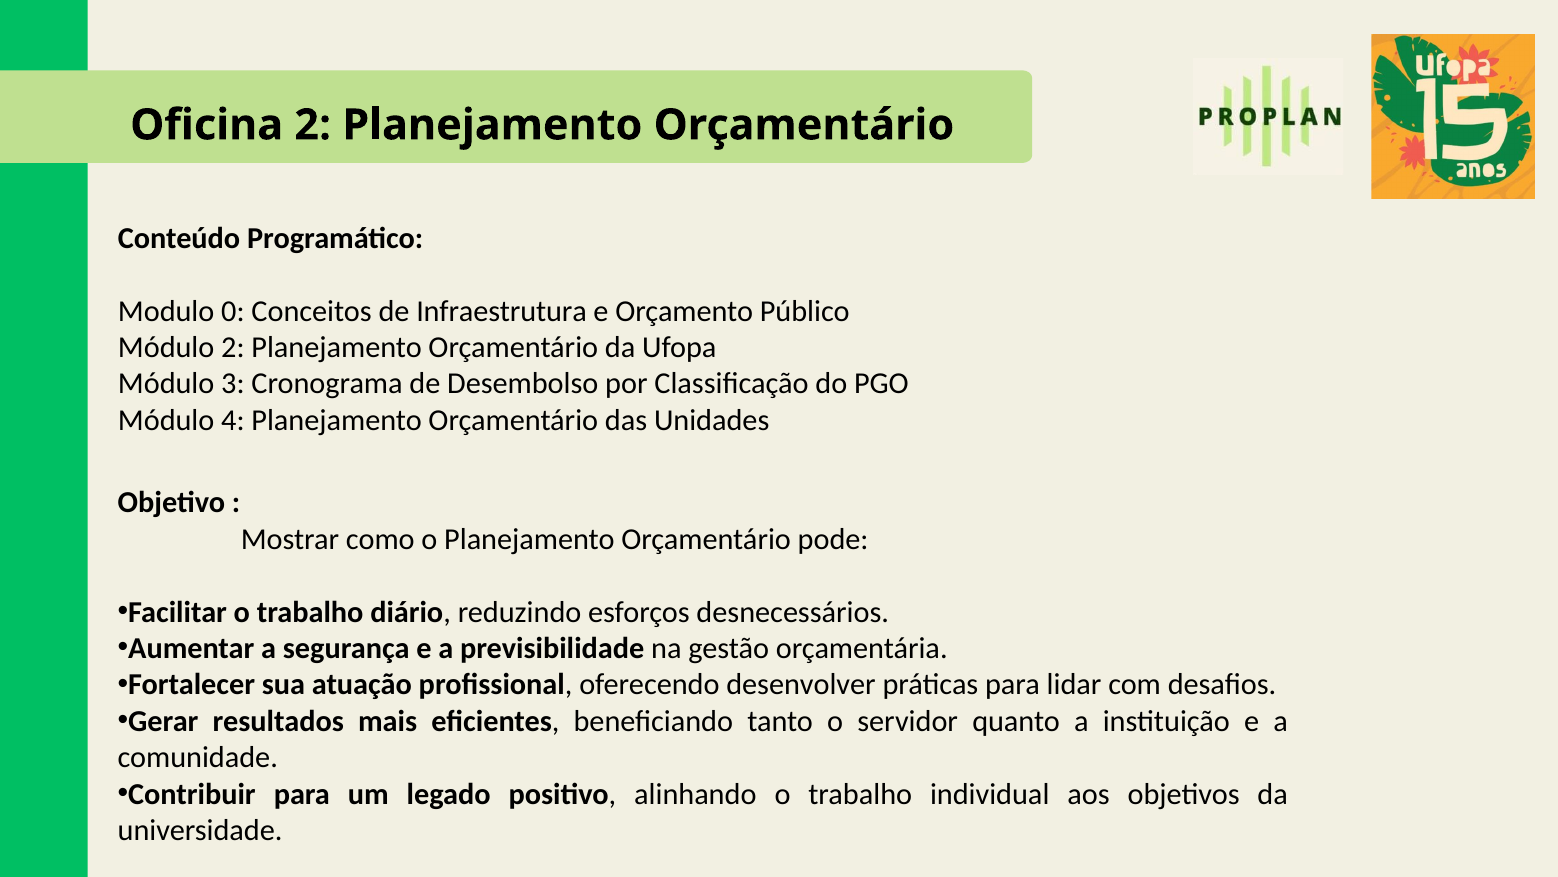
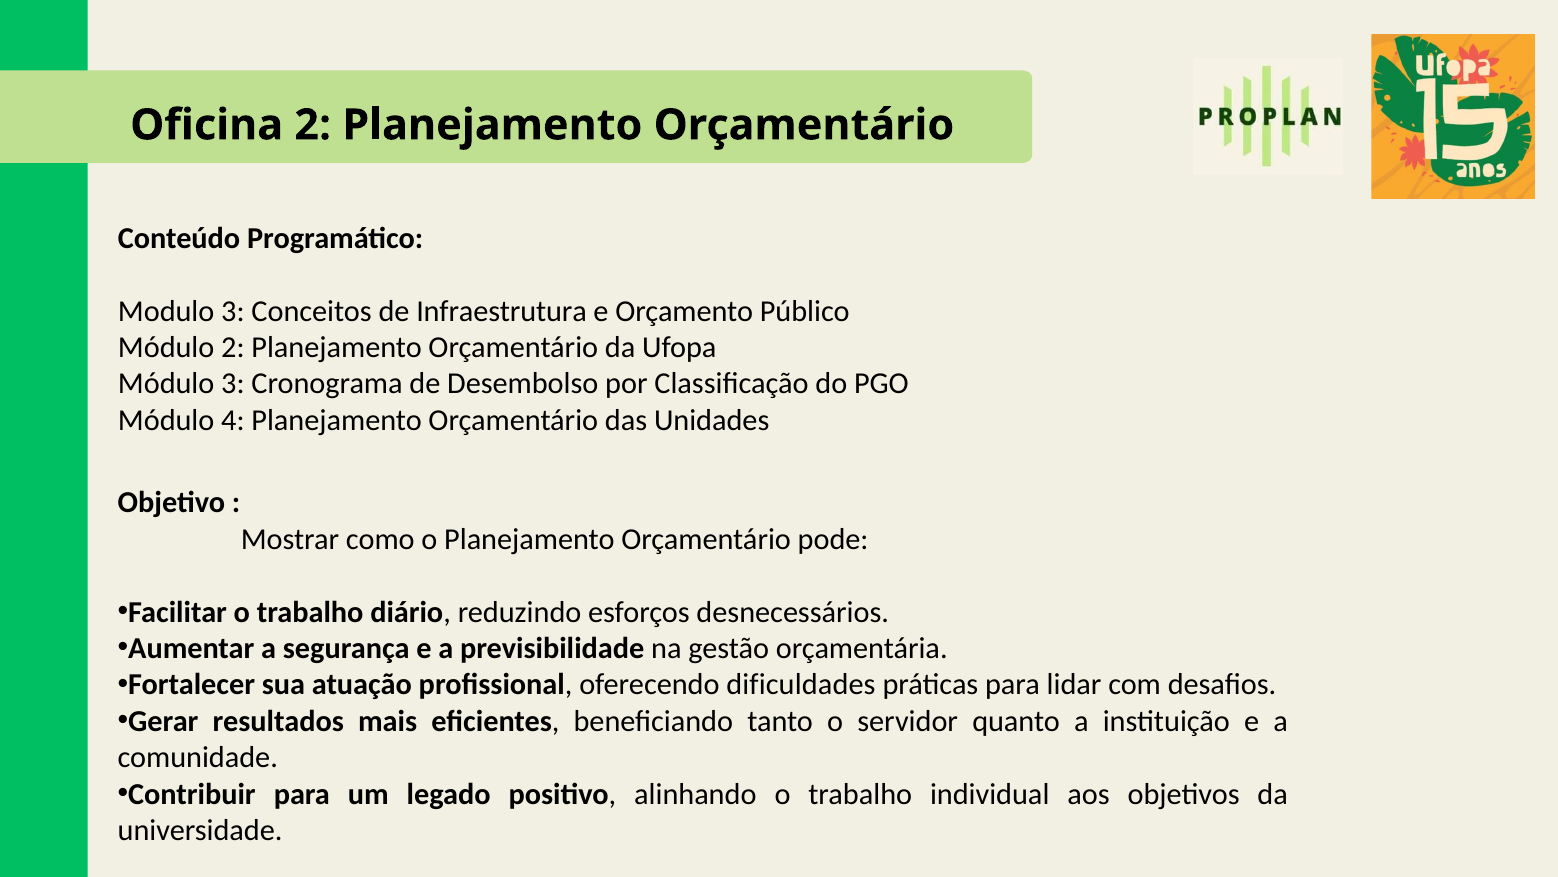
Modulo 0: 0 -> 3
desenvolver: desenvolver -> dificuldades
